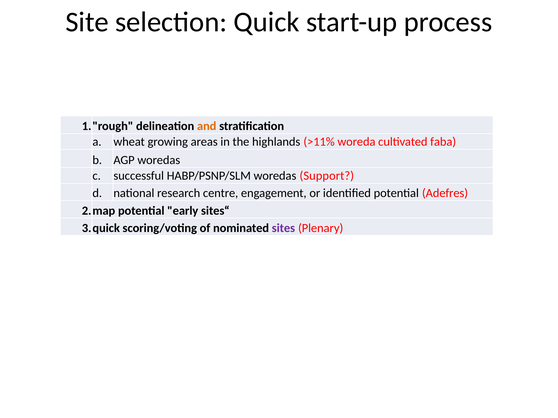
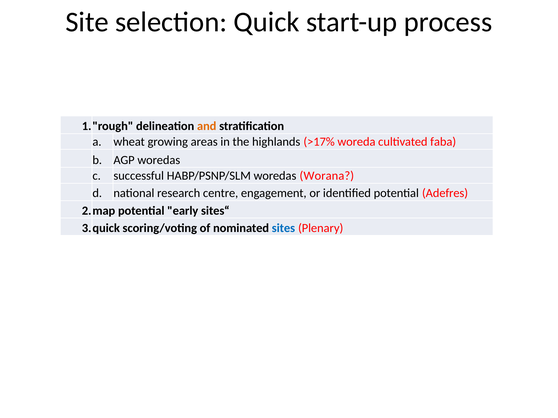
>11%: >11% -> >17%
Support: Support -> Worana
sites colour: purple -> blue
